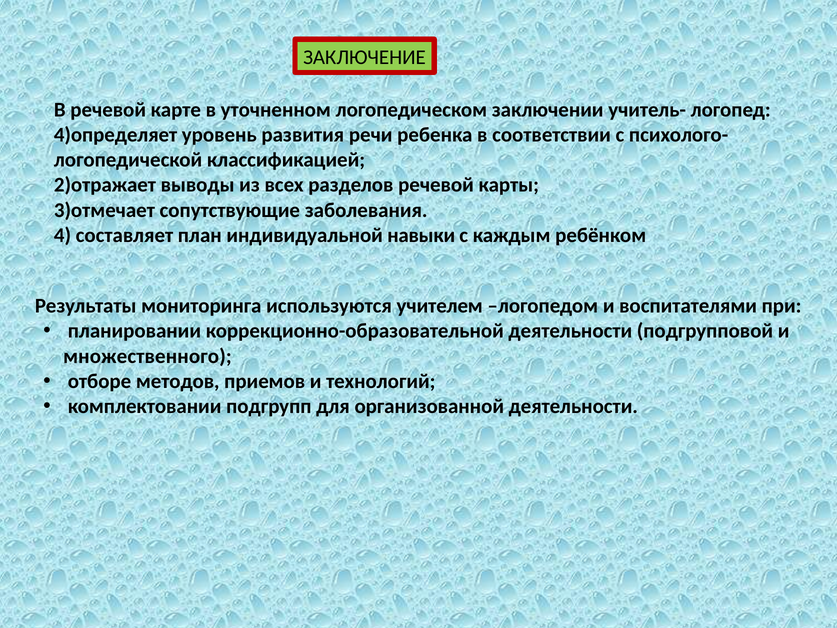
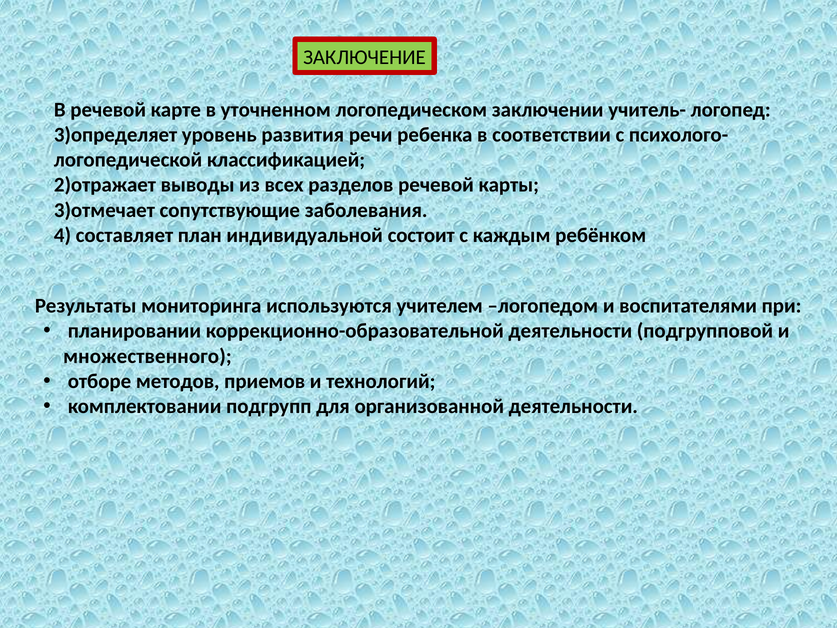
4)определяет: 4)определяет -> 3)определяет
навыки: навыки -> состоит
